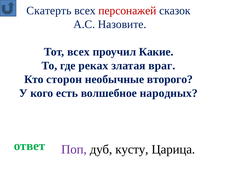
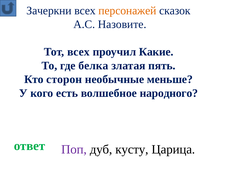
Скатерть: Скатерть -> Зачеркни
персонажей colour: red -> orange
реках: реках -> белка
враг: враг -> пять
второго: второго -> меньше
народных: народных -> народного
